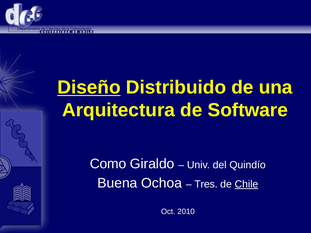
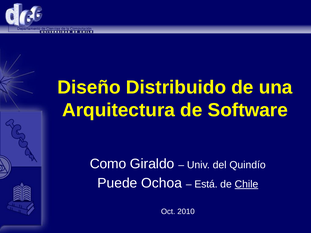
Diseño underline: present -> none
Buena: Buena -> Puede
Tres: Tres -> Está
